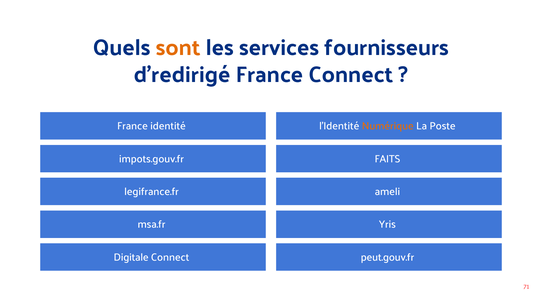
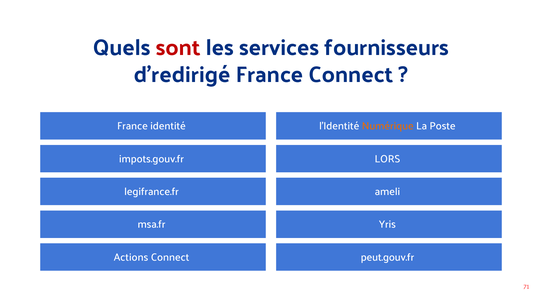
sont colour: orange -> red
FAITS: FAITS -> LORS
Digitale: Digitale -> Actions
